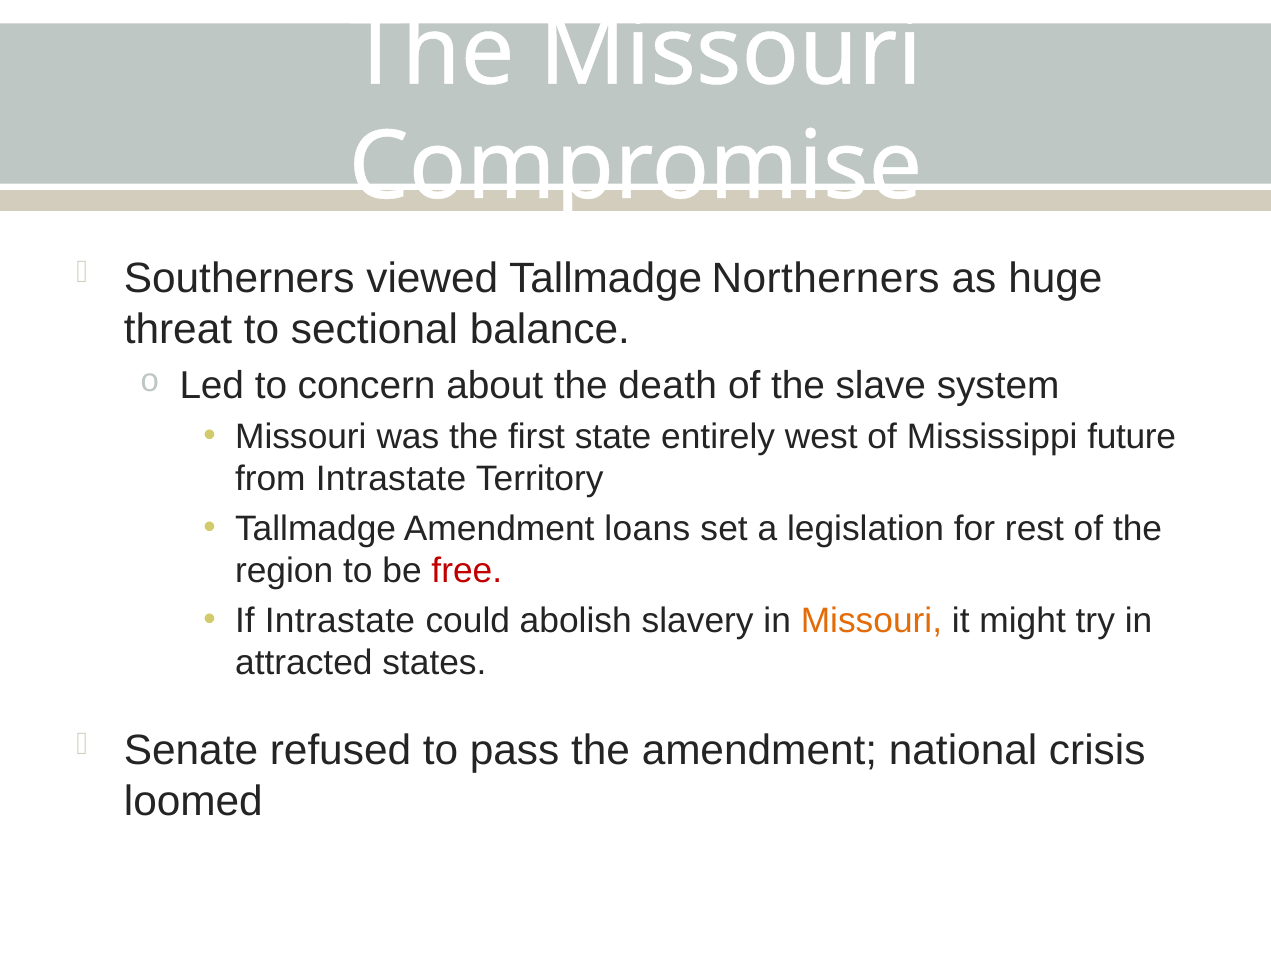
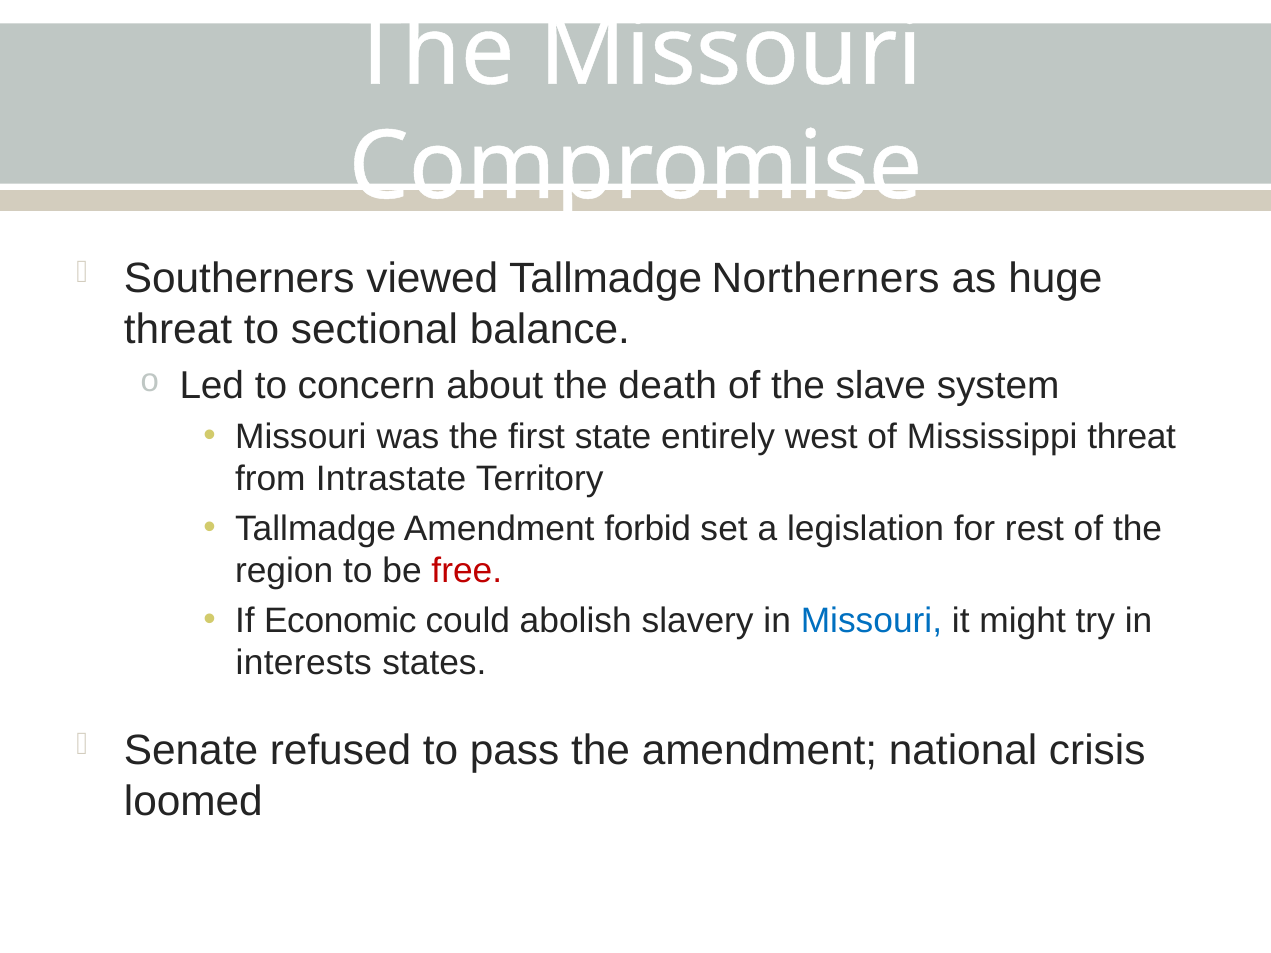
Mississippi future: future -> threat
loans: loans -> forbid
If Intrastate: Intrastate -> Economic
Missouri at (871, 621) colour: orange -> blue
attracted: attracted -> interests
